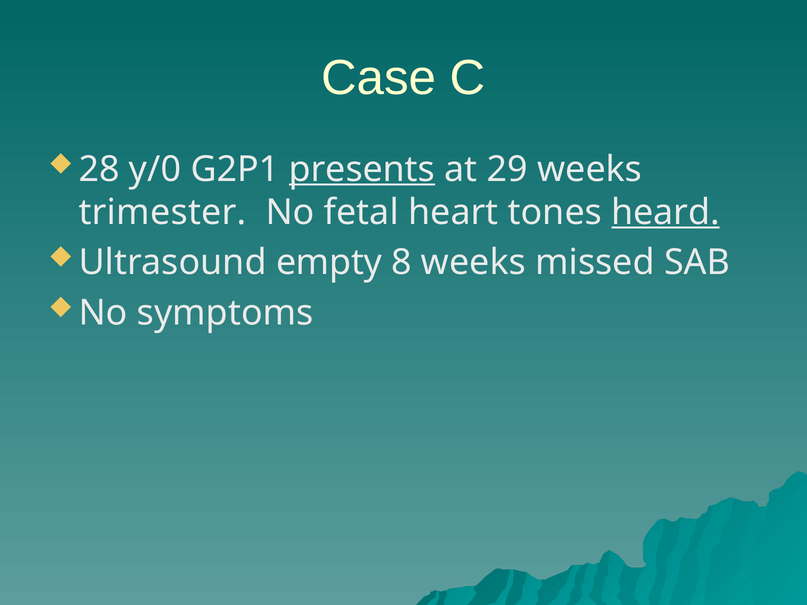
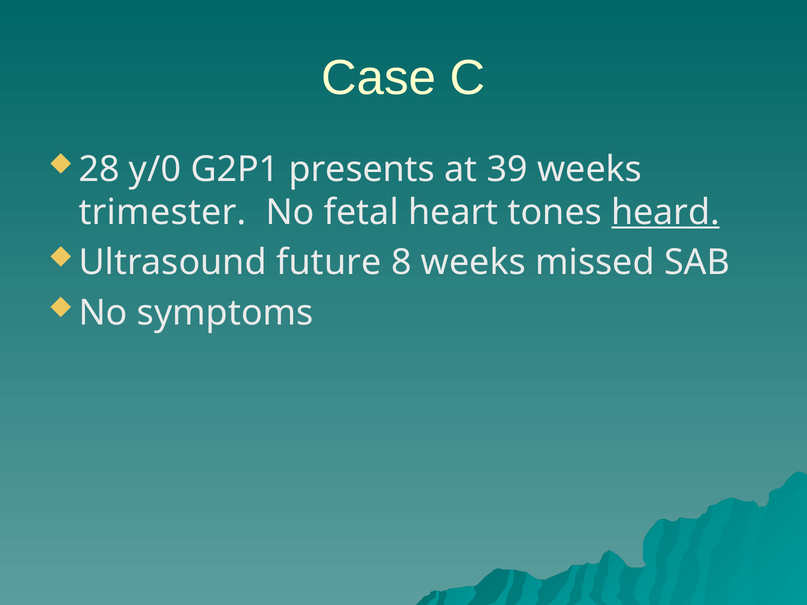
presents underline: present -> none
29: 29 -> 39
empty: empty -> future
